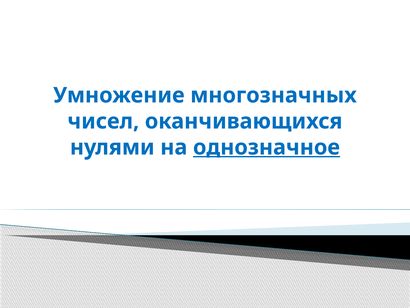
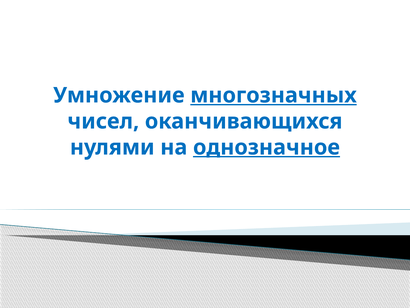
многозначных underline: none -> present
